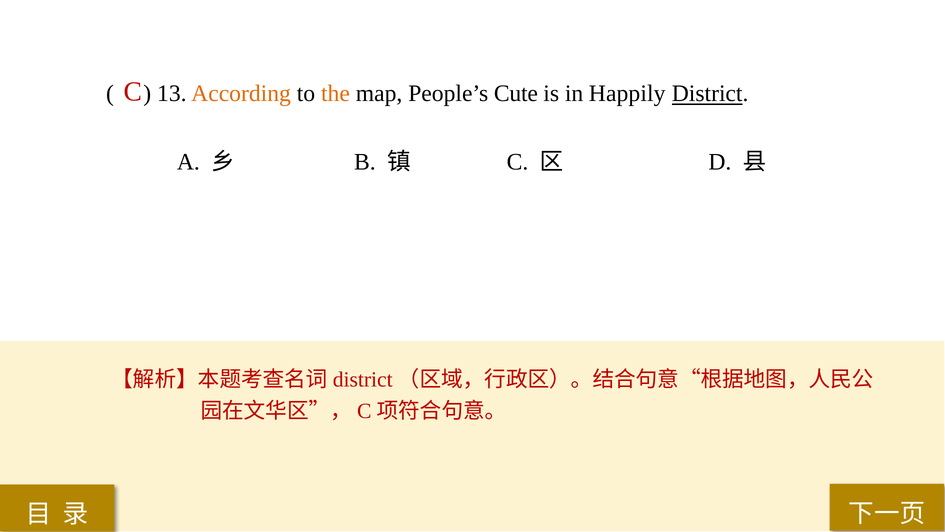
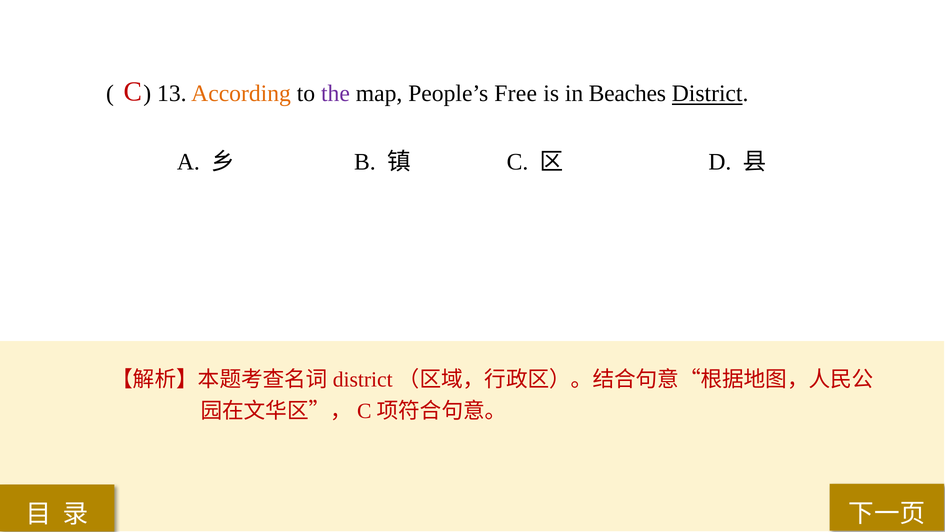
the colour: orange -> purple
Cute: Cute -> Free
Happily: Happily -> Beaches
